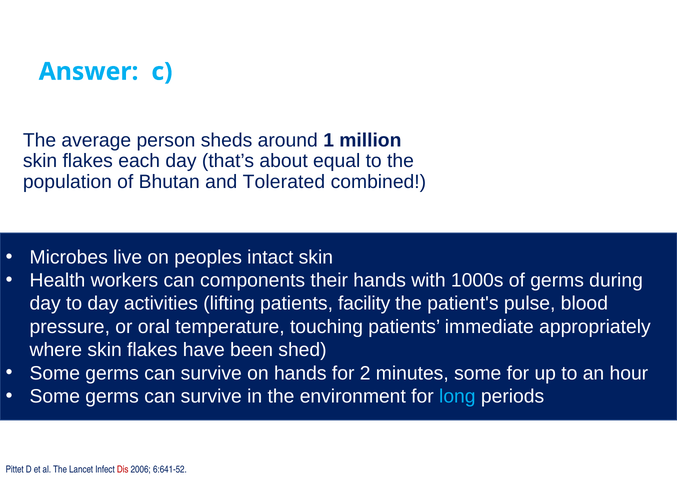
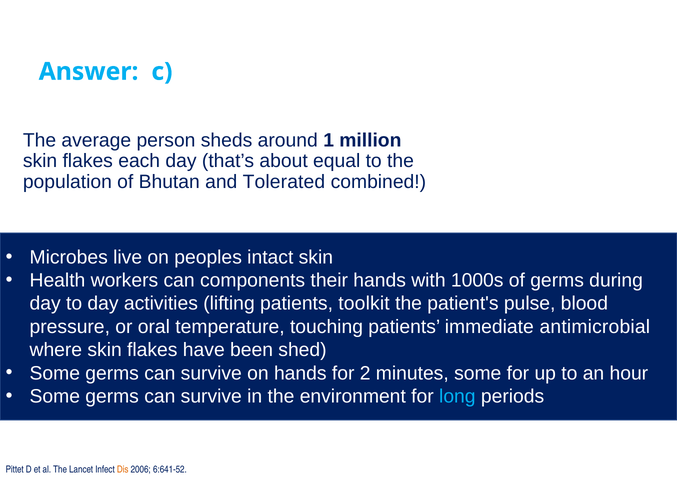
facility: facility -> toolkit
appropriately: appropriately -> antimicrobial
Dis colour: red -> orange
